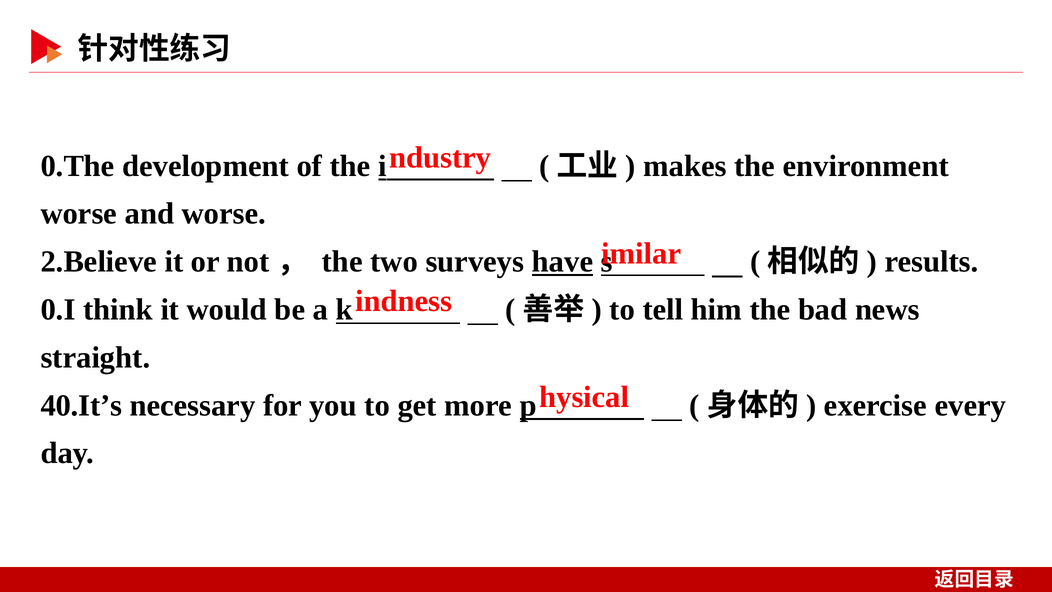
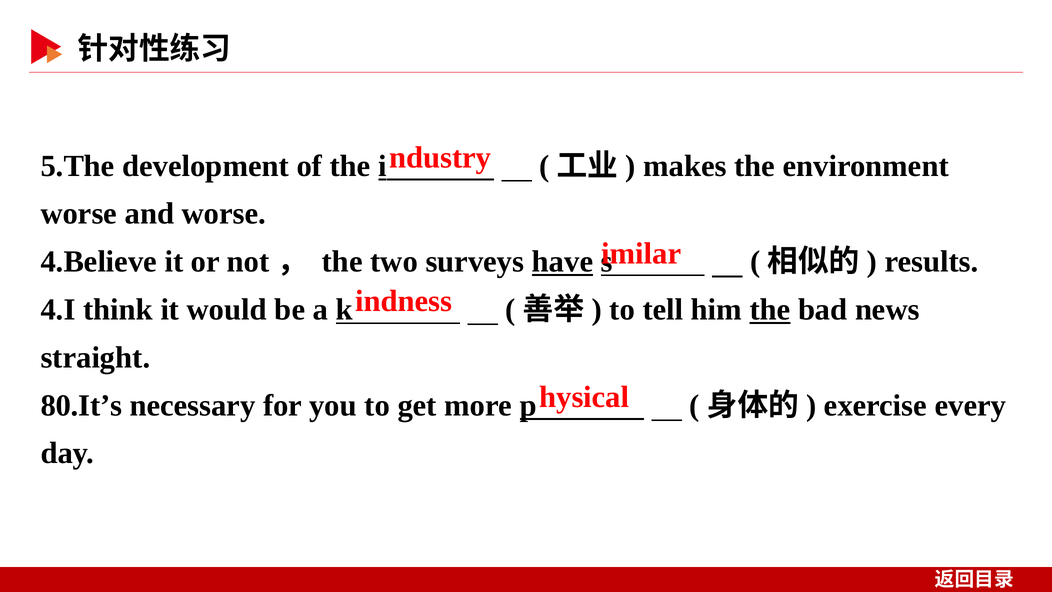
0.The: 0.The -> 5.The
2.Believe: 2.Believe -> 4.Believe
0.I: 0.I -> 4.I
the at (770, 310) underline: none -> present
40.It’s: 40.It’s -> 80.It’s
